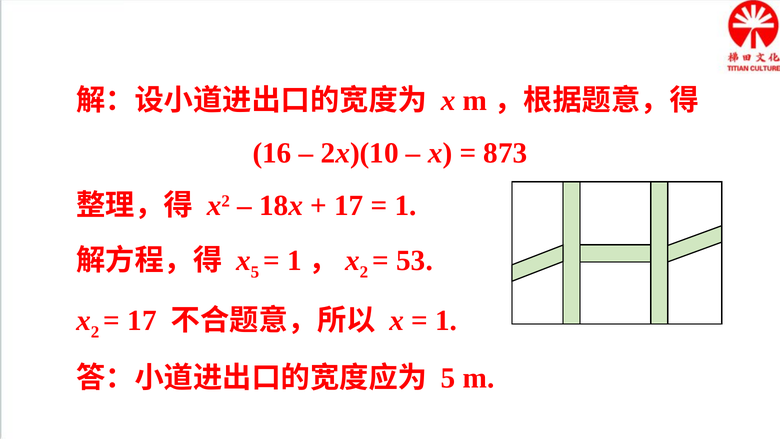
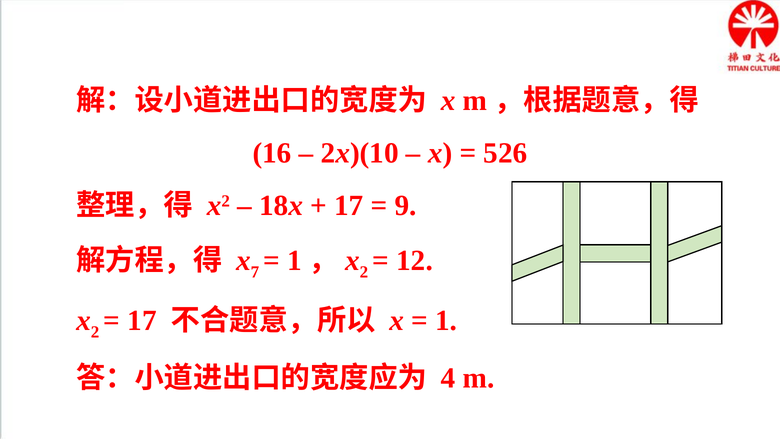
873: 873 -> 526
1 at (406, 206): 1 -> 9
x 5: 5 -> 7
53: 53 -> 12
5 at (448, 378): 5 -> 4
